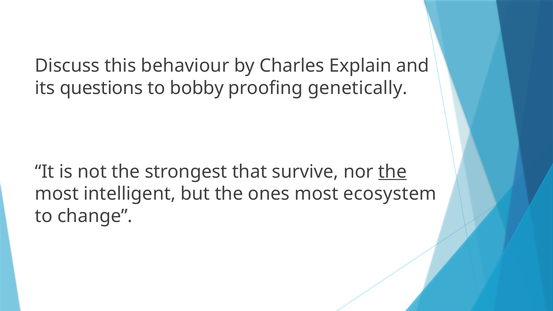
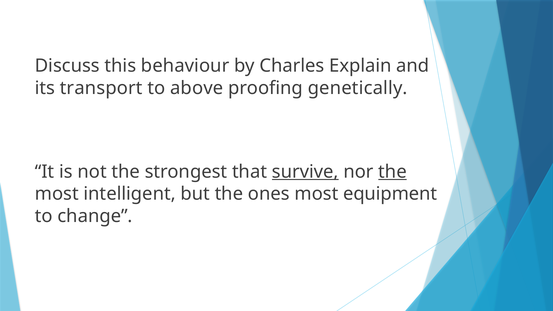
questions: questions -> transport
bobby: bobby -> above
survive underline: none -> present
ecosystem: ecosystem -> equipment
